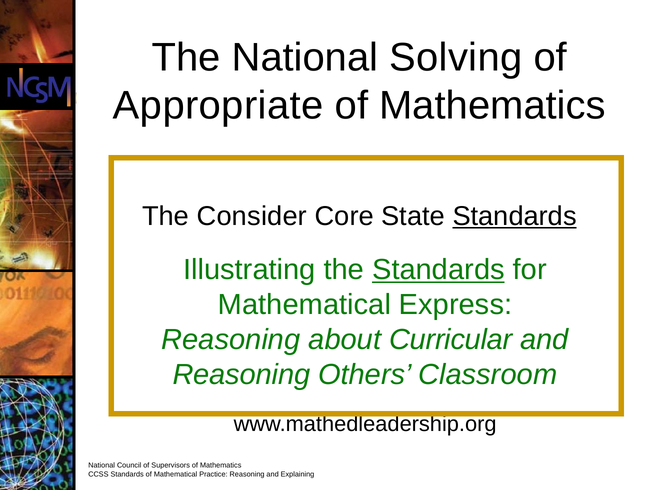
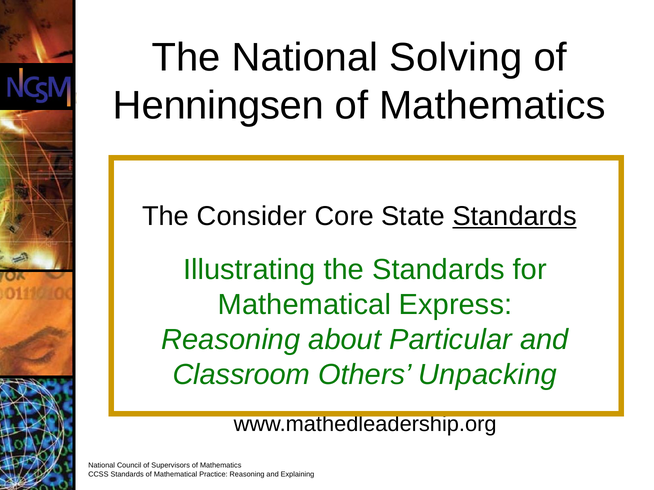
Appropriate: Appropriate -> Henningsen
Standards at (438, 270) underline: present -> none
Curricular: Curricular -> Particular
Reasoning at (241, 375): Reasoning -> Classroom
Classroom: Classroom -> Unpacking
